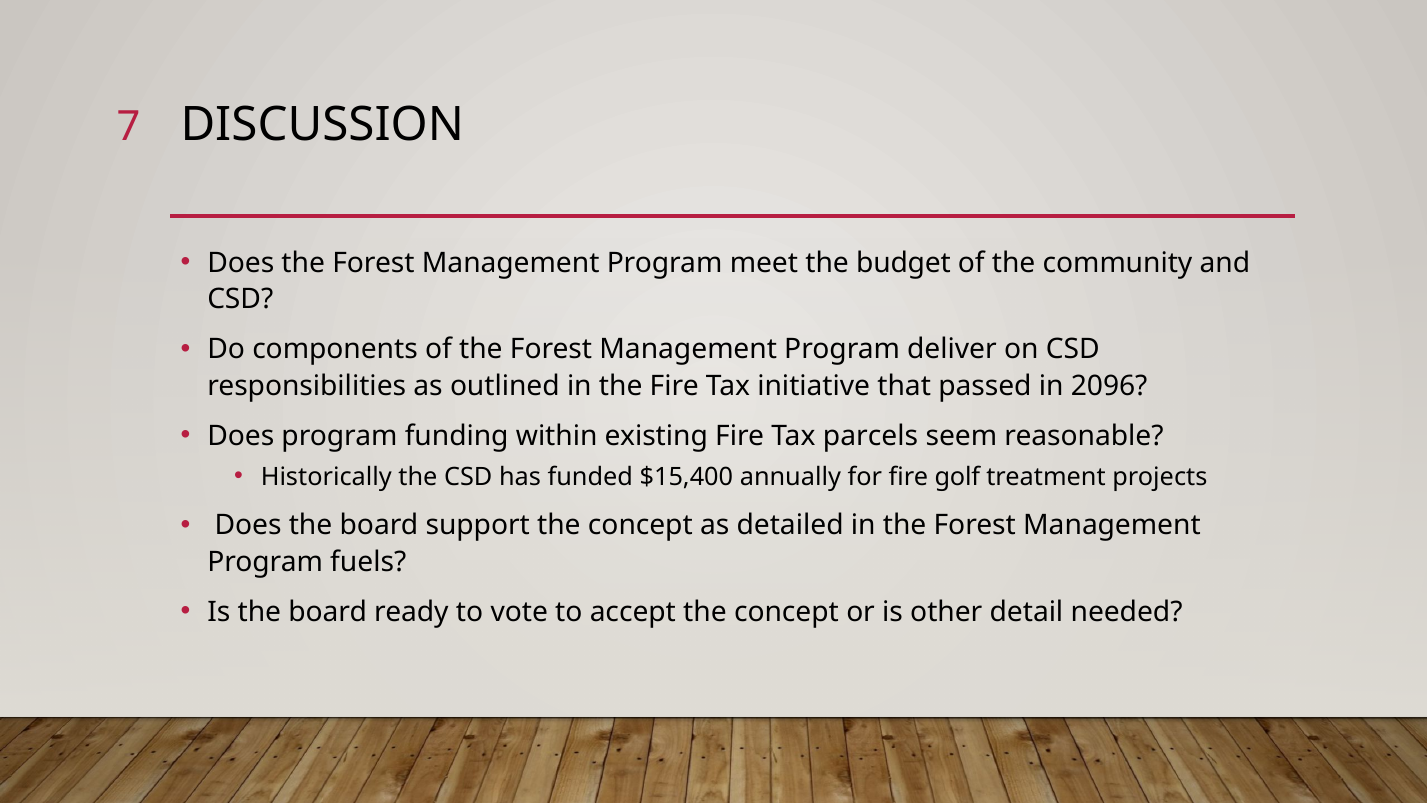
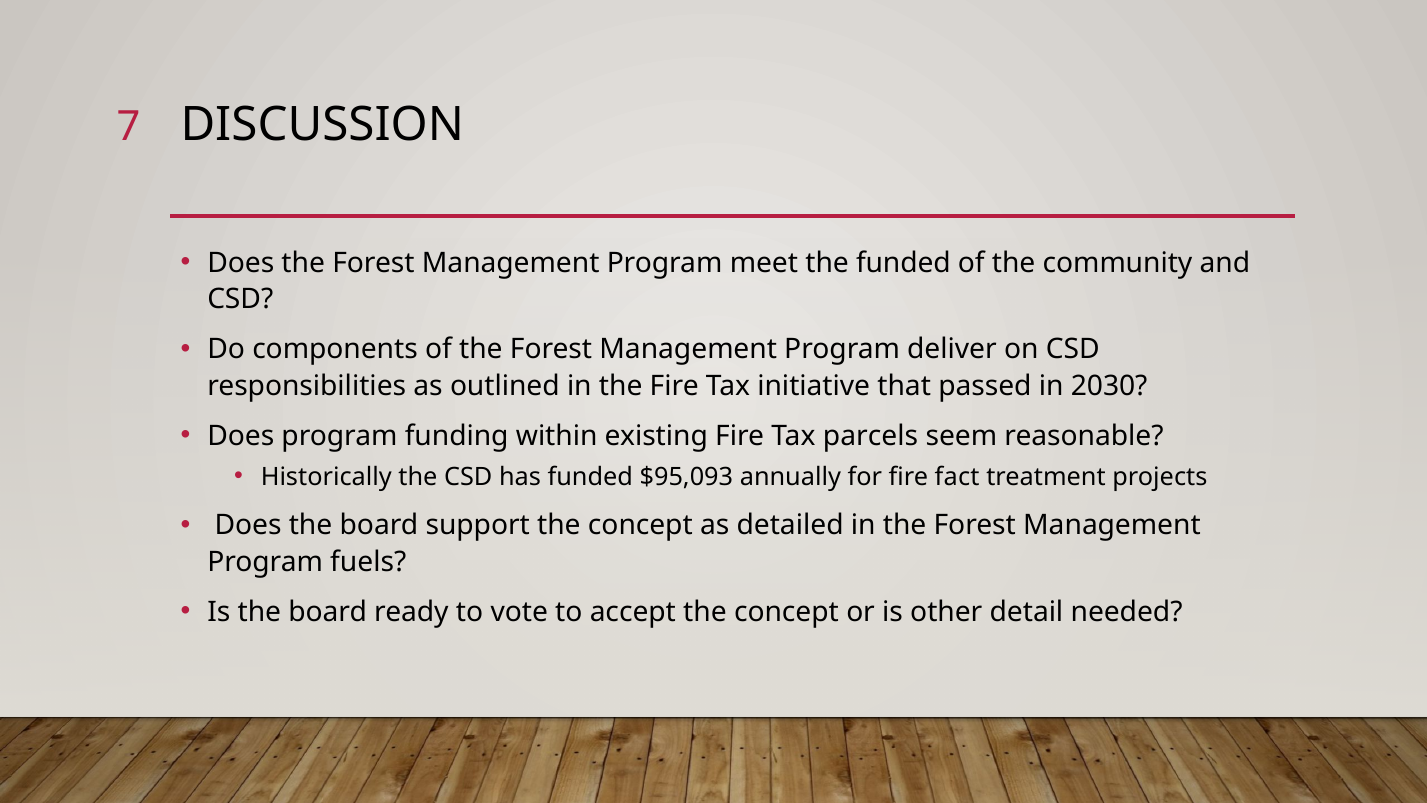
the budget: budget -> funded
2096: 2096 -> 2030
$15,400: $15,400 -> $95,093
golf: golf -> fact
